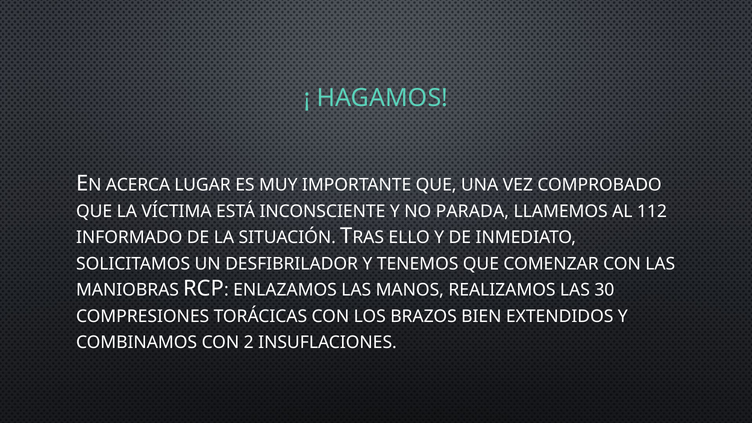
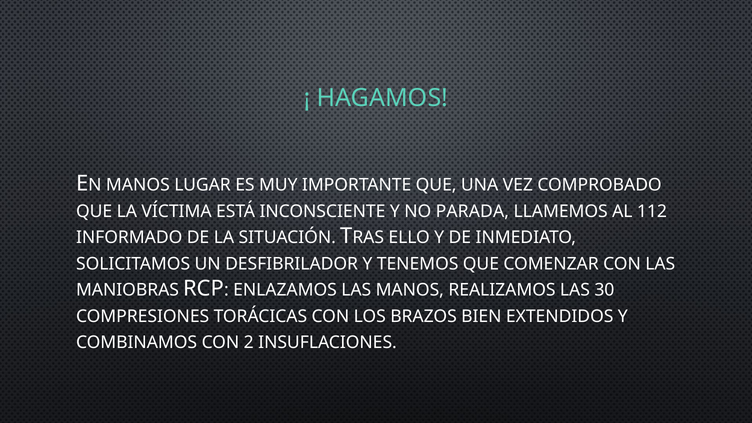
ACERCA at (138, 185): ACERCA -> MANOS
